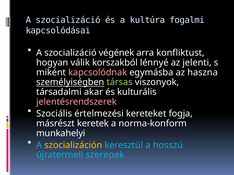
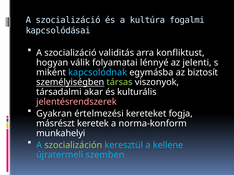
végének: végének -> validitás
korszakból: korszakból -> folyamatai
kapcsolódnak colour: pink -> light blue
haszna: haszna -> biztosít
Szociális: Szociális -> Gyakran
szocializáción colour: yellow -> light green
hosszú: hosszú -> kellene
szerepek: szerepek -> szemben
